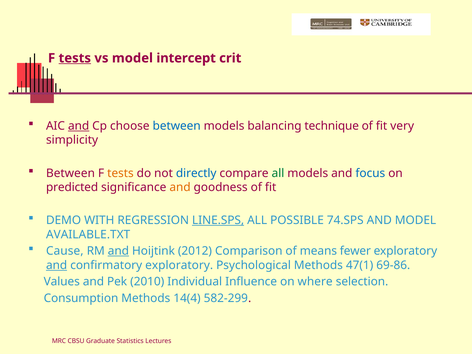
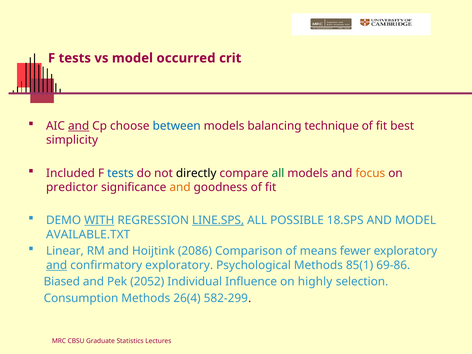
tests at (75, 58) underline: present -> none
intercept: intercept -> occurred
very: very -> best
Between at (70, 173): Between -> Included
tests at (120, 173) colour: orange -> blue
directly colour: blue -> black
focus colour: blue -> orange
predicted: predicted -> predictor
WITH underline: none -> present
74.SPS: 74.SPS -> 18.SPS
Cause: Cause -> Linear
and at (118, 251) underline: present -> none
2012: 2012 -> 2086
47(1: 47(1 -> 85(1
Values: Values -> Biased
2010: 2010 -> 2052
where: where -> highly
14(4: 14(4 -> 26(4
